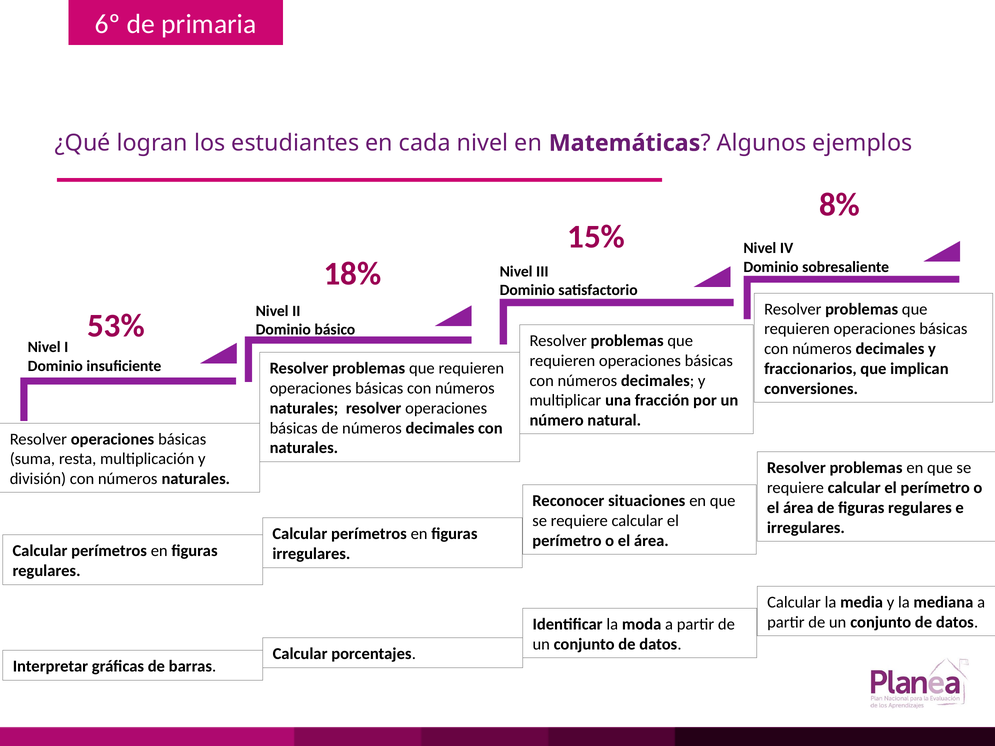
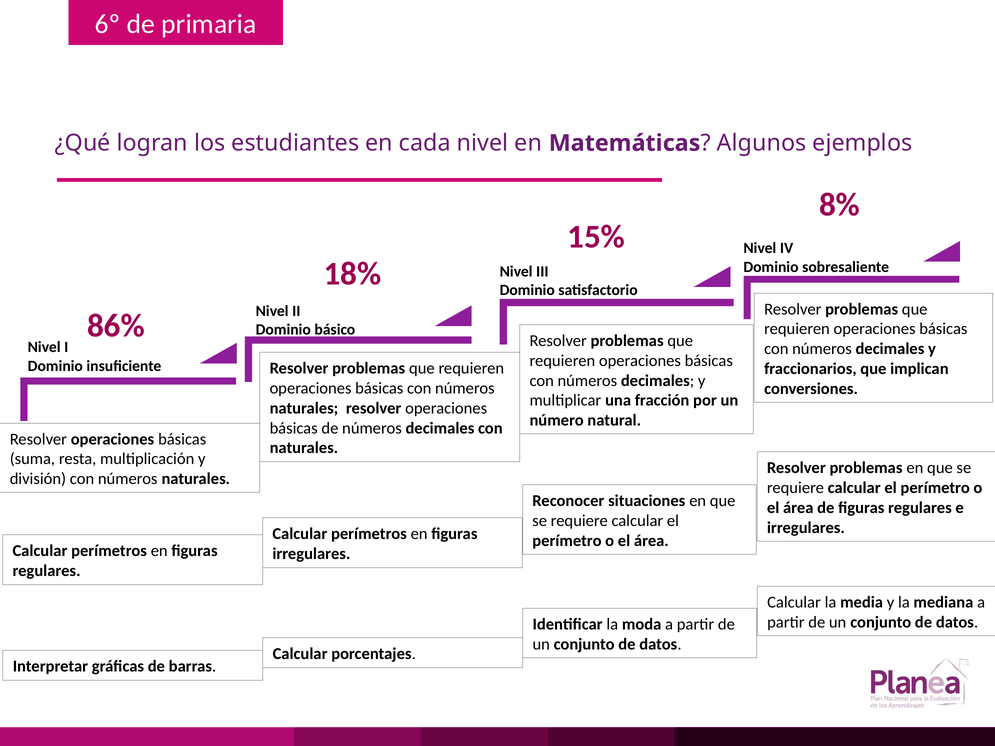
53%: 53% -> 86%
